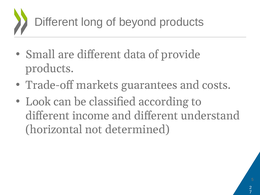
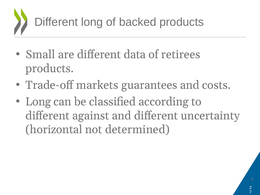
beyond: beyond -> backed
provide: provide -> retirees
Look at (38, 102): Look -> Long
income: income -> against
understand: understand -> uncertainty
